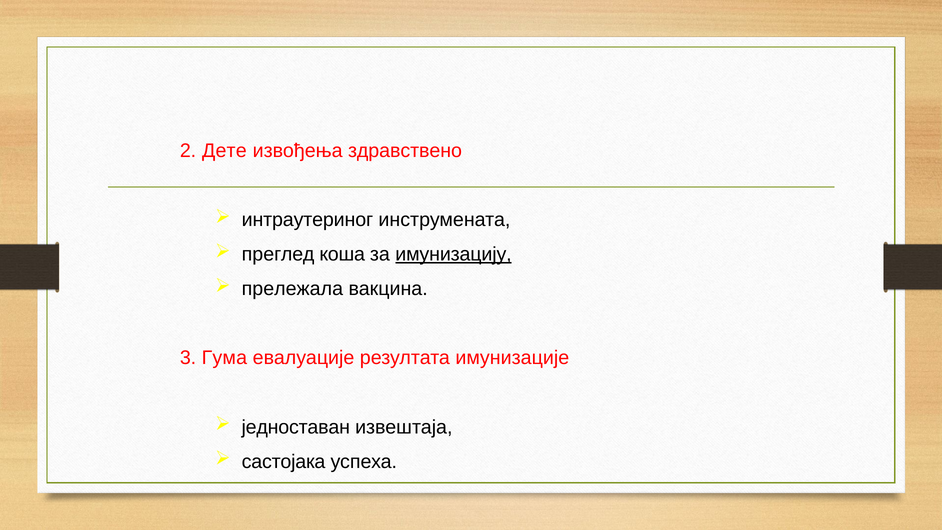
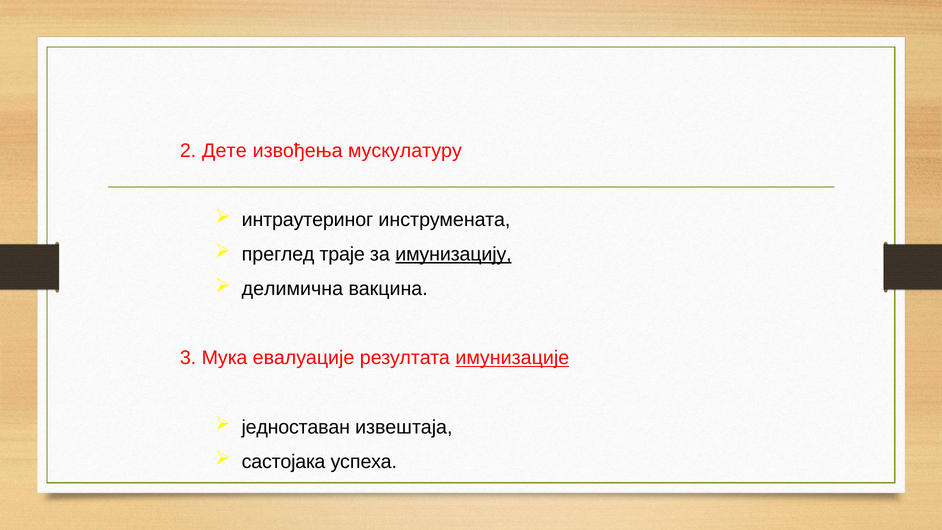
здравствено: здравствено -> мускулатуру
коша: коша -> траје
прележала: прележала -> делимична
Гума: Гума -> Мука
имунизације underline: none -> present
